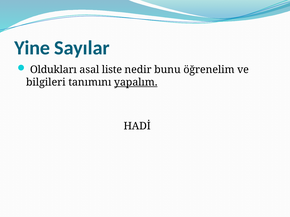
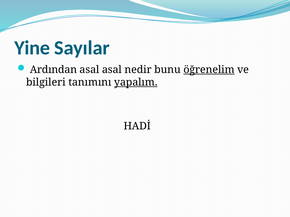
Oldukları: Oldukları -> Ardından
asal liste: liste -> asal
öğrenelim underline: none -> present
